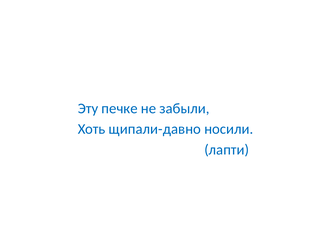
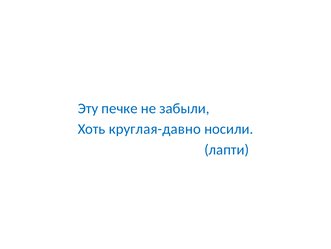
щипали-давно: щипали-давно -> круглая-давно
